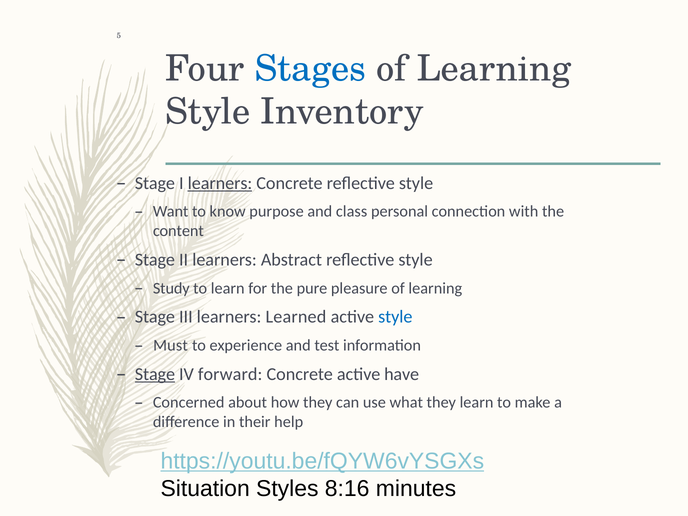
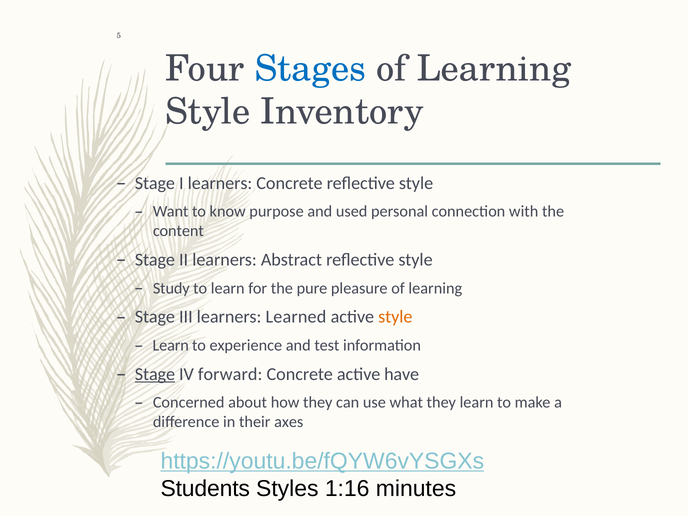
learners at (220, 183) underline: present -> none
class: class -> used
style at (395, 317) colour: blue -> orange
Must at (171, 345): Must -> Learn
help: help -> axes
Situation: Situation -> Students
8:16: 8:16 -> 1:16
